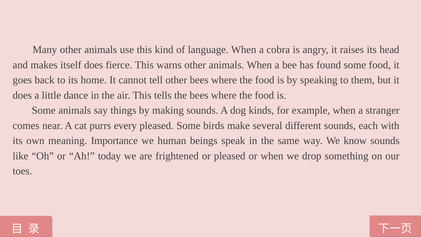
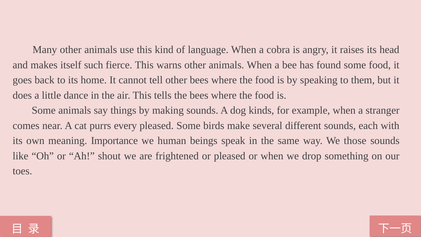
itself does: does -> such
know: know -> those
today: today -> shout
